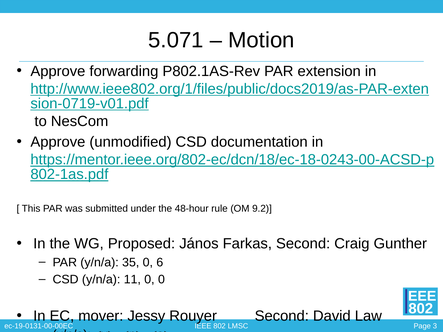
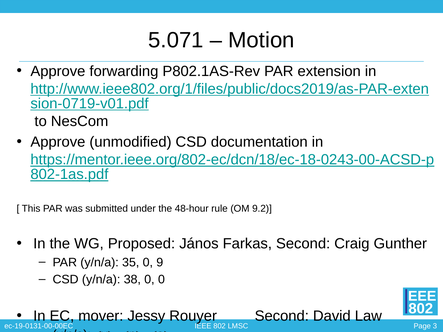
6: 6 -> 9
11: 11 -> 38
